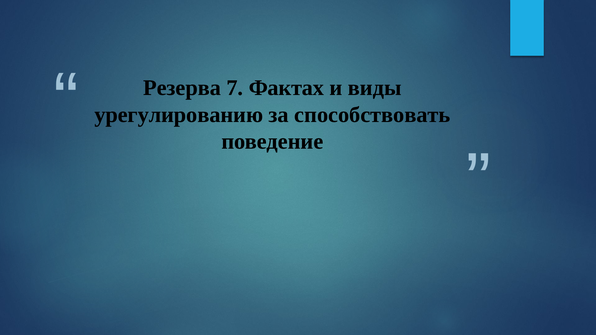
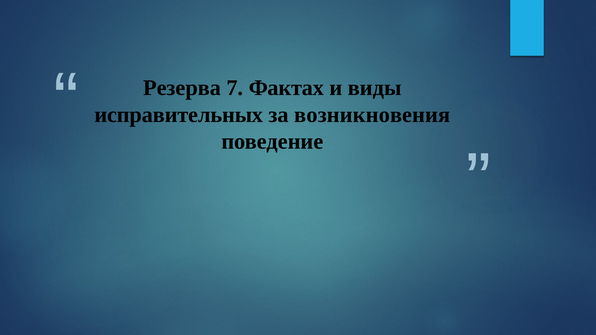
урегулированию: урегулированию -> исправительных
способствовать: способствовать -> возникновения
